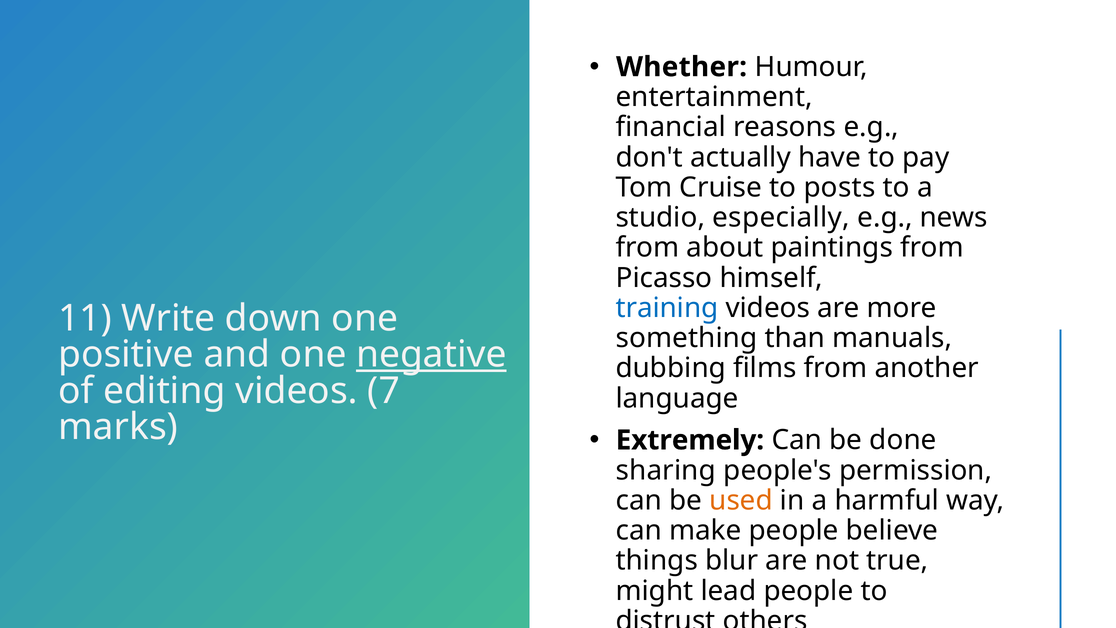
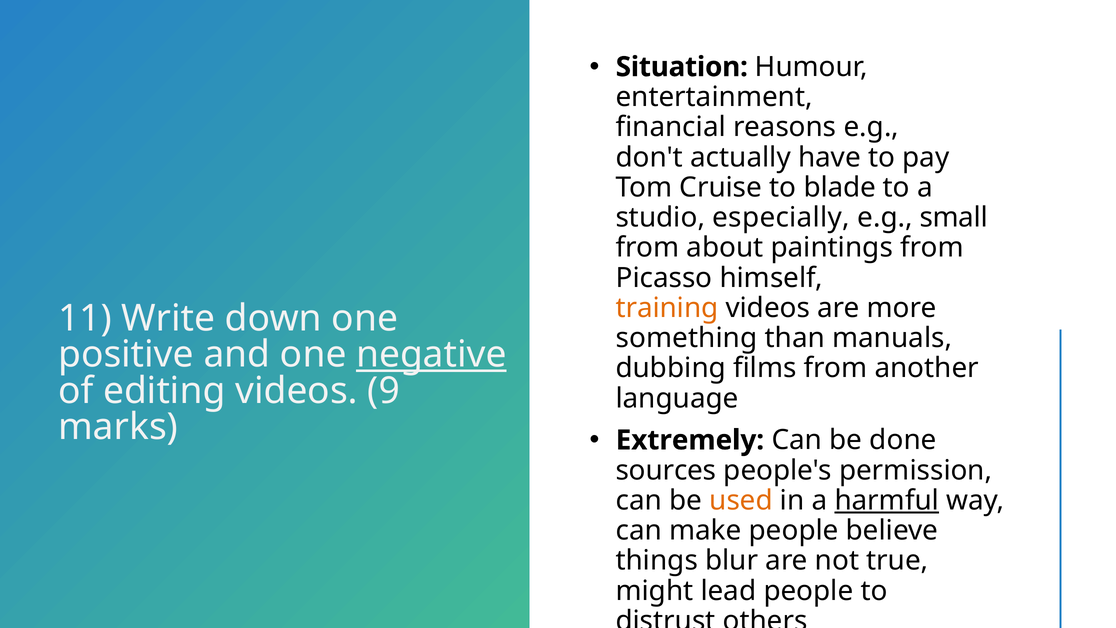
Whether: Whether -> Situation
posts: posts -> blade
news: news -> small
training colour: blue -> orange
7: 7 -> 9
sharing: sharing -> sources
harmful underline: none -> present
